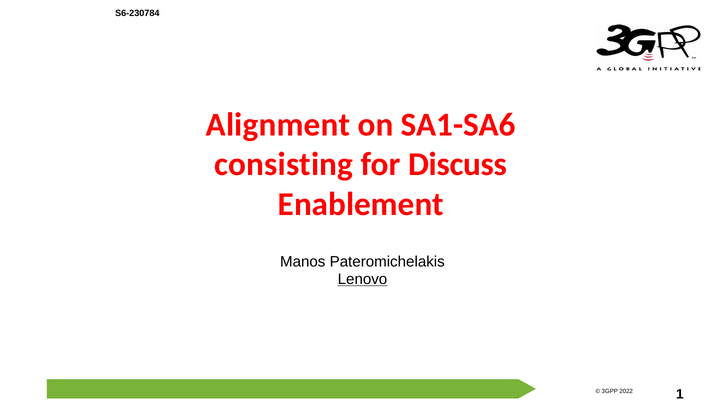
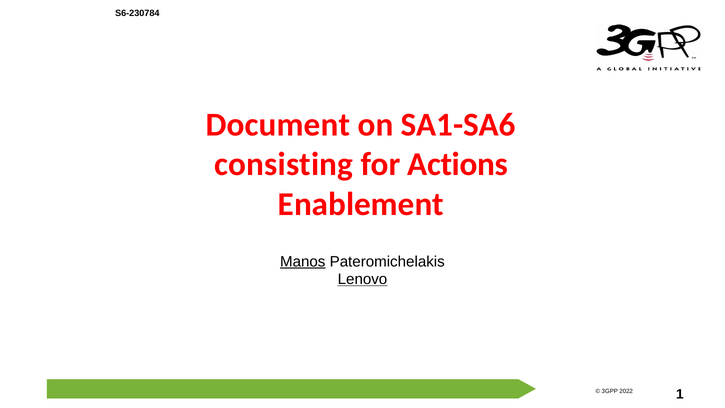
Alignment: Alignment -> Document
Discuss: Discuss -> Actions
Manos underline: none -> present
